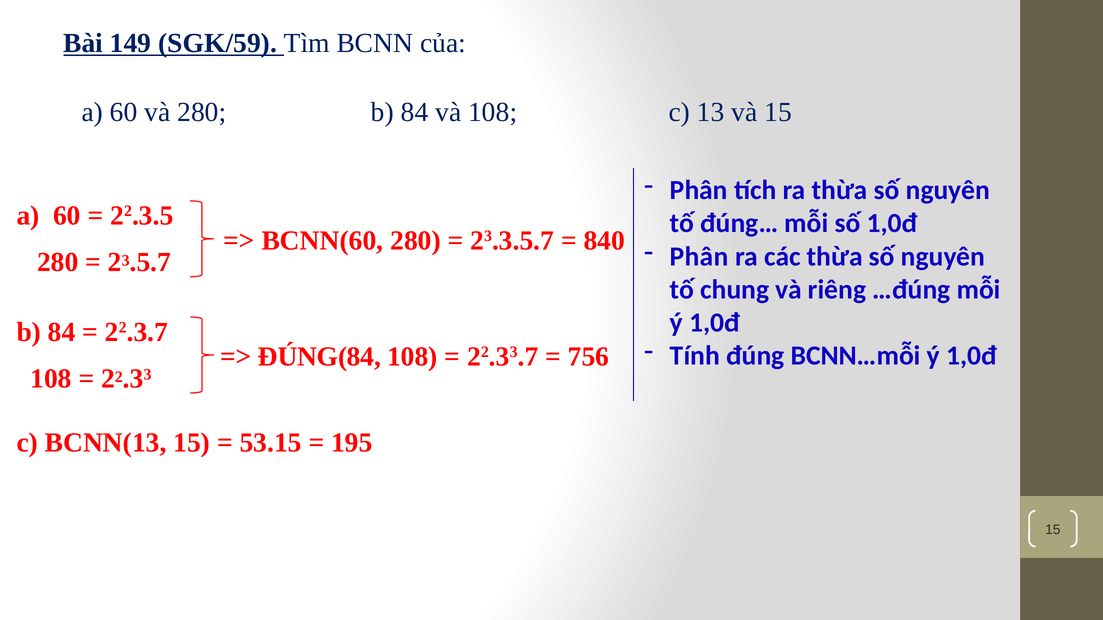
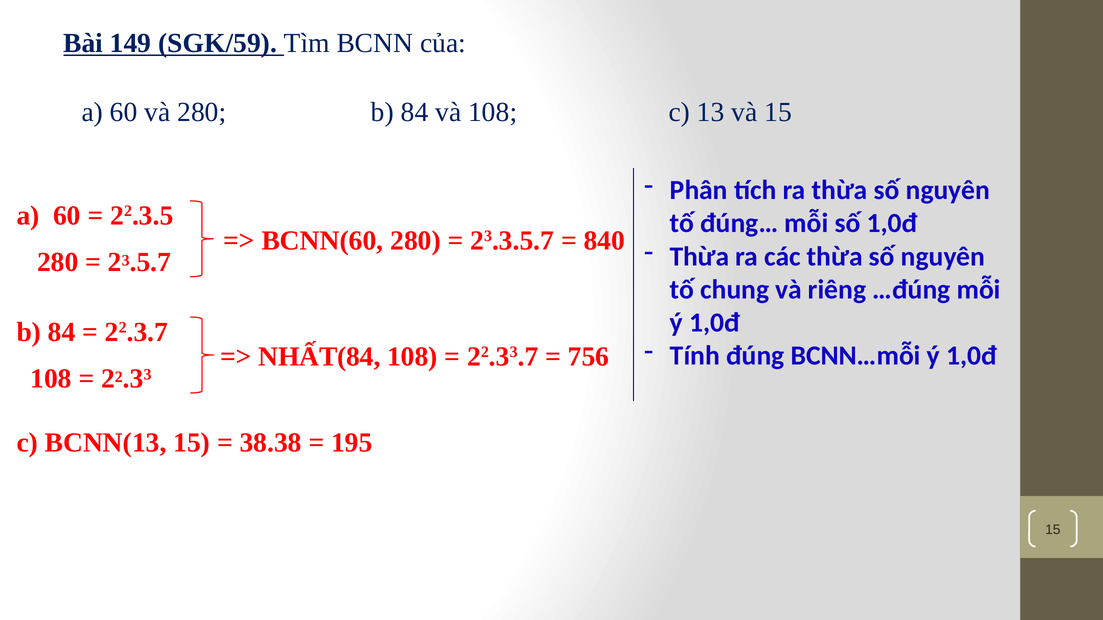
Phân at (699, 257): Phân -> Thừa
ĐÚNG(84: ĐÚNG(84 -> NHẤT(84
53.15: 53.15 -> 38.38
